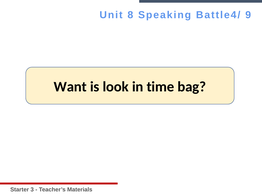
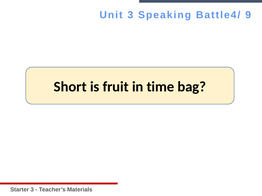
Unit 8: 8 -> 3
Want: Want -> Short
look: look -> fruit
